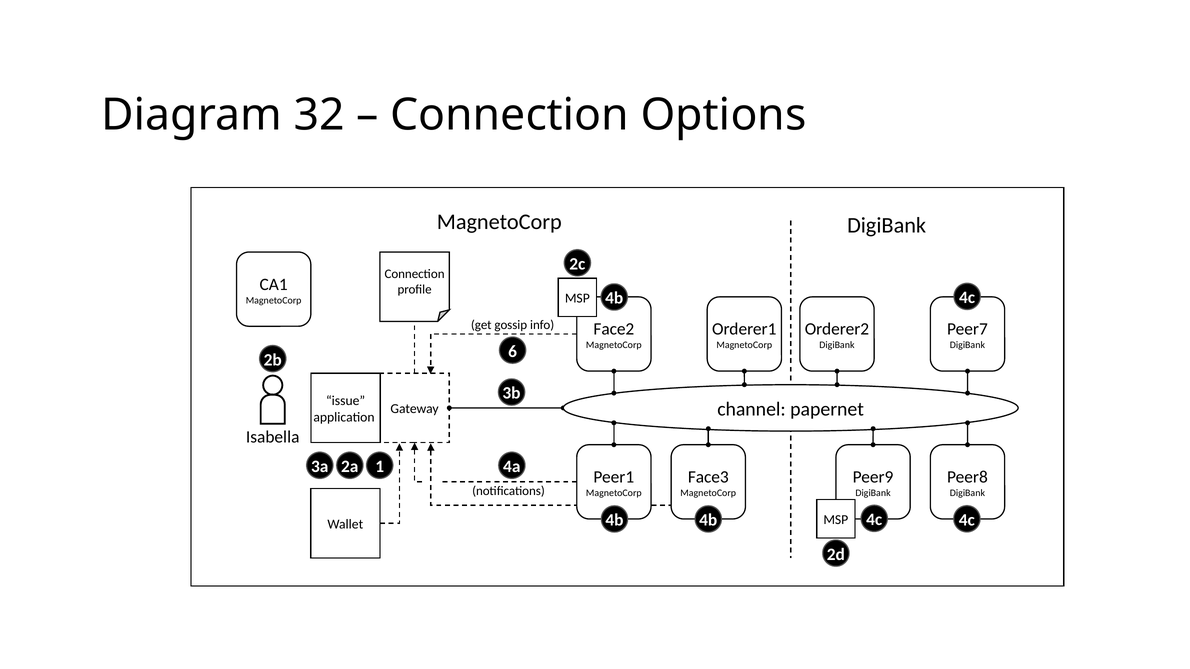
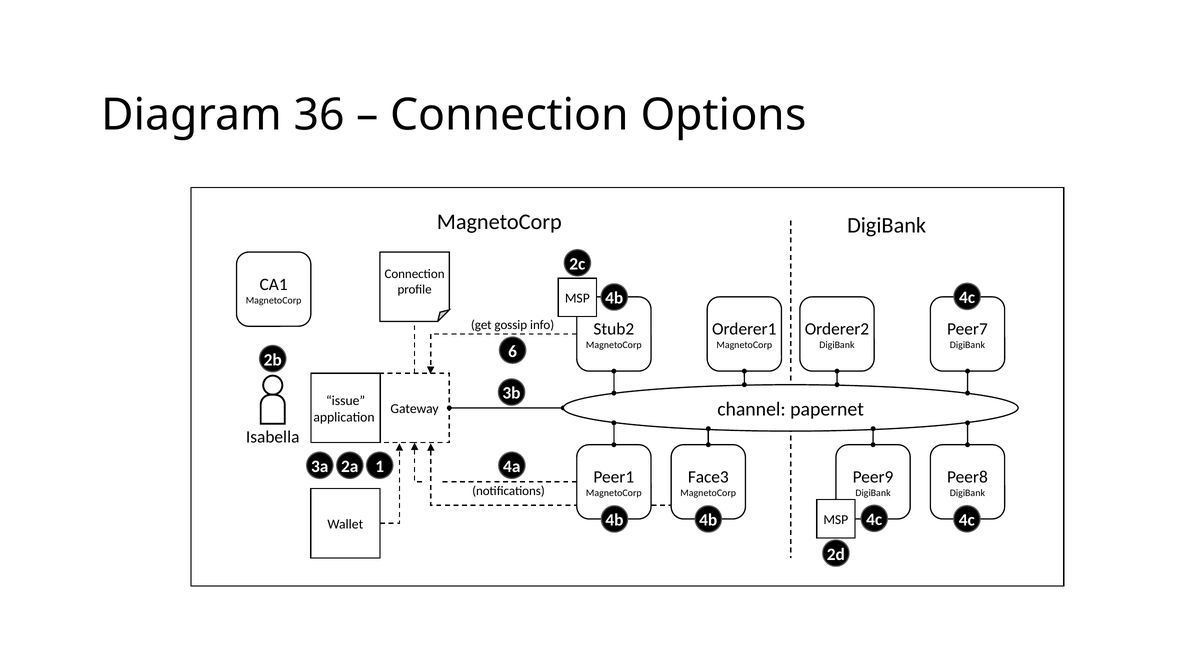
32: 32 -> 36
Face2: Face2 -> Stub2
